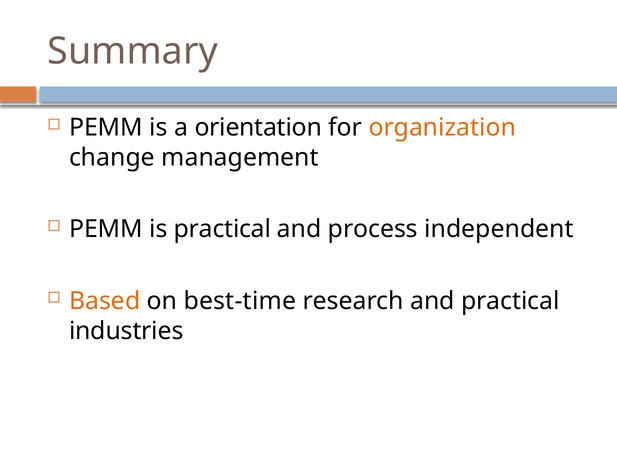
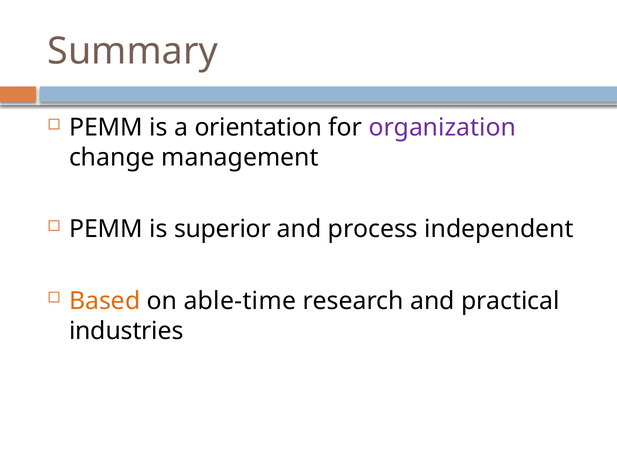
organization colour: orange -> purple
is practical: practical -> superior
best-time: best-time -> able-time
